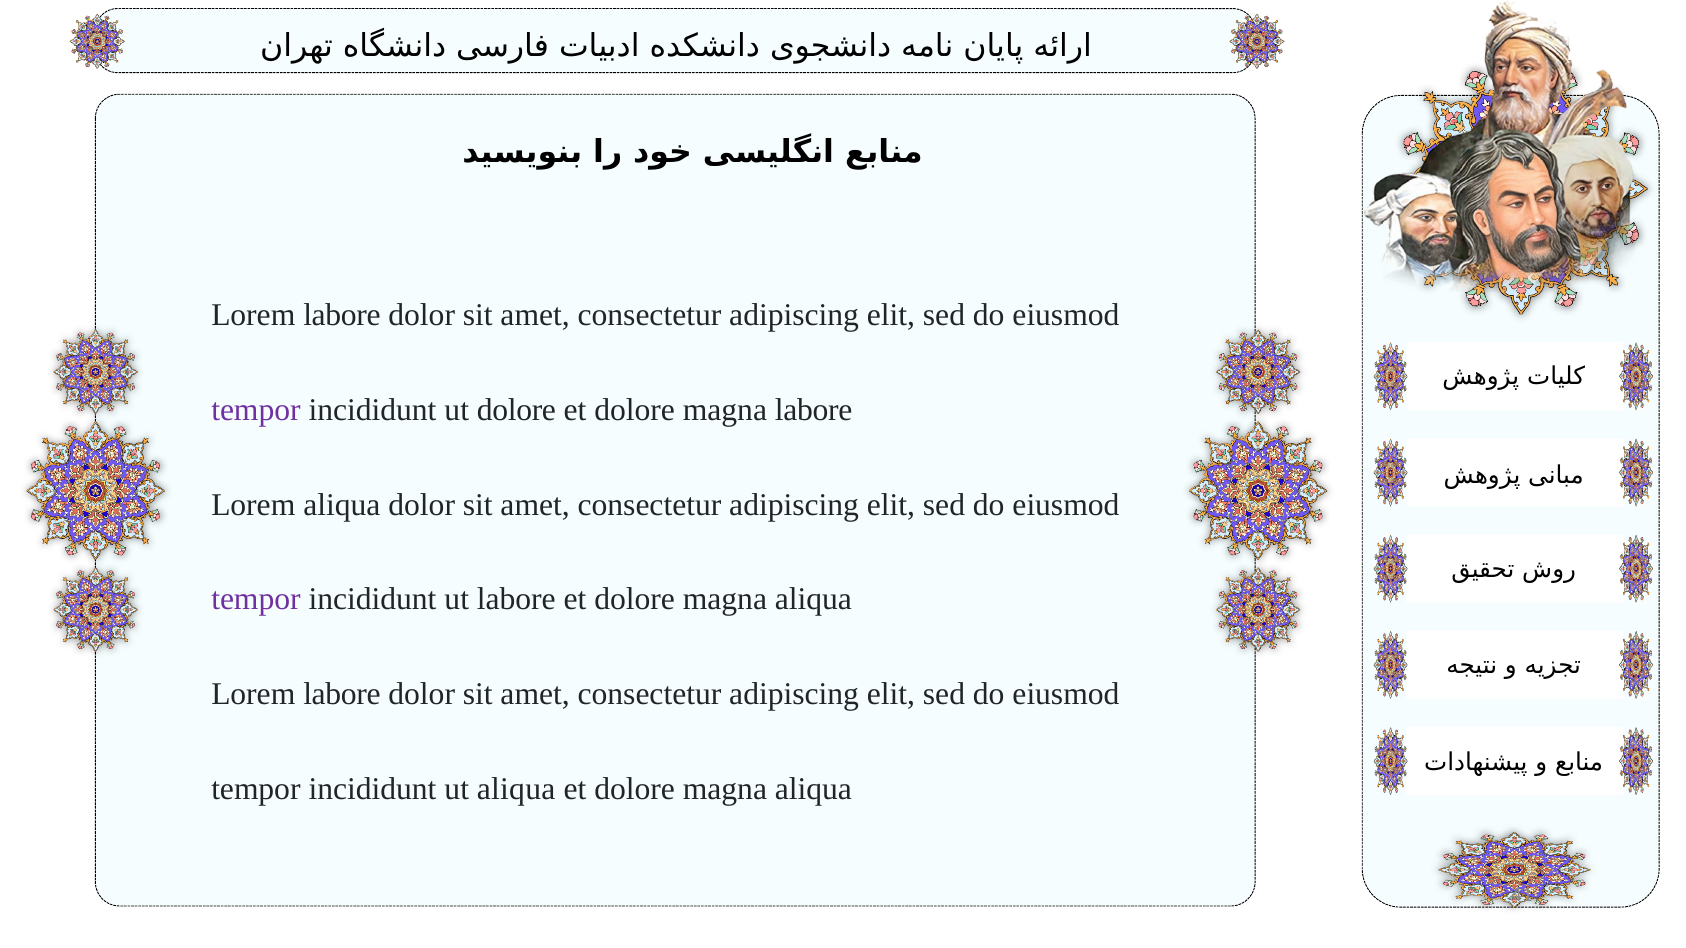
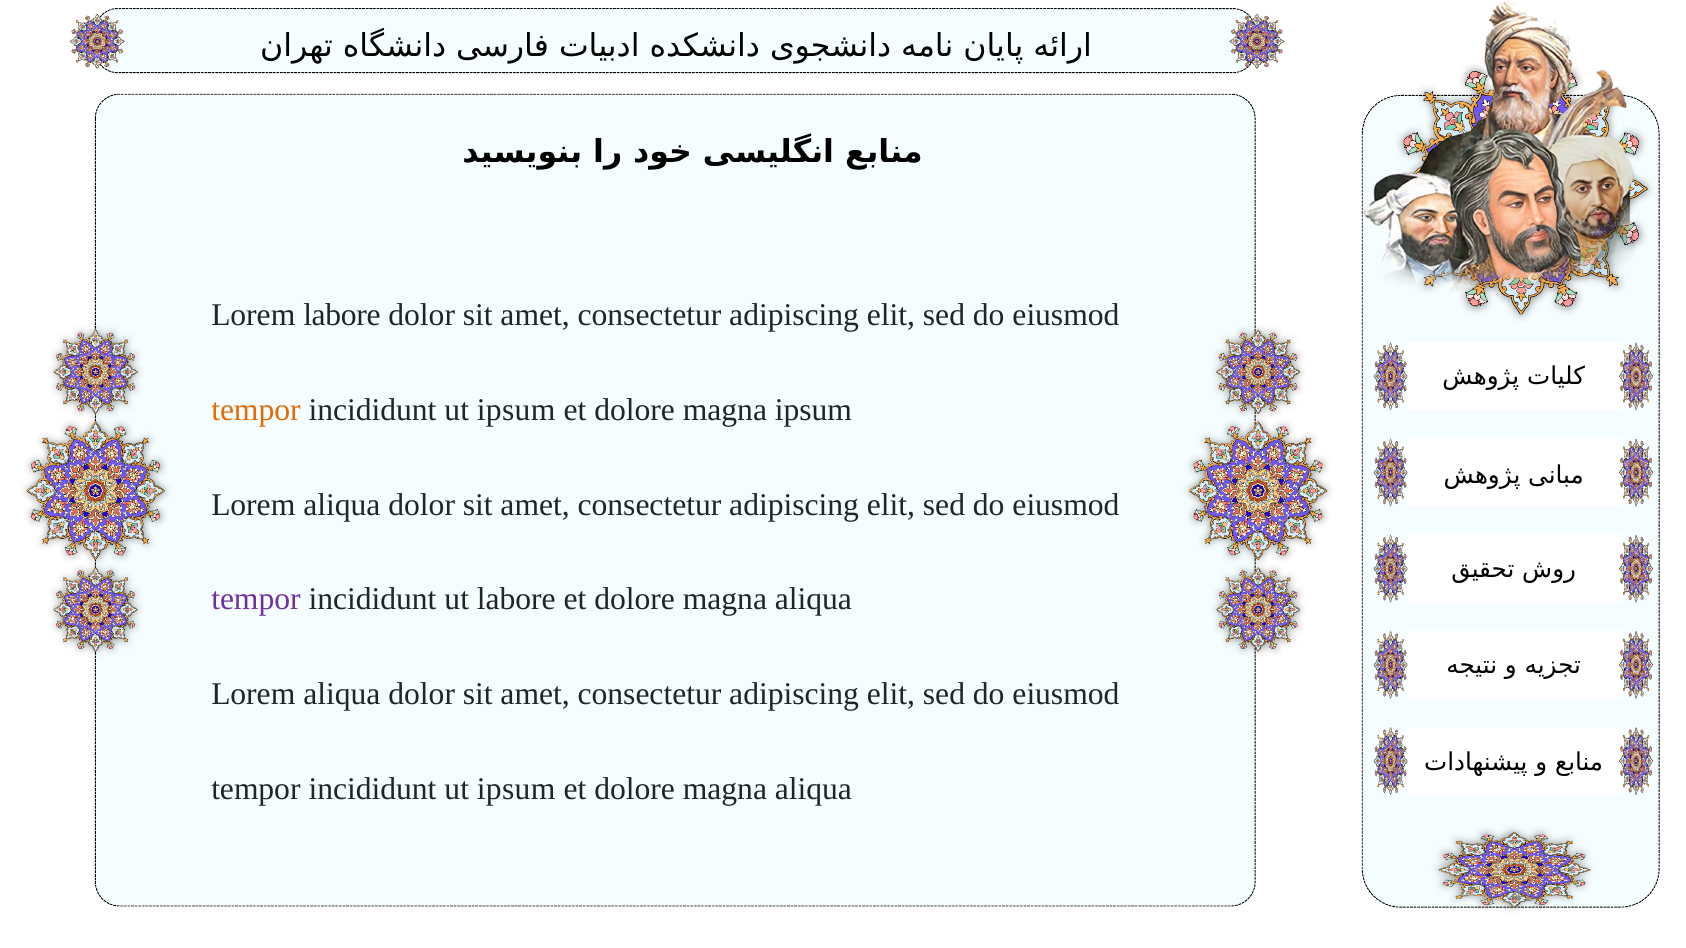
tempor at (256, 410) colour: purple -> orange
dolore at (516, 410): dolore -> ipsum
magna labore: labore -> ipsum
labore at (342, 694): labore -> aliqua
aliqua at (516, 789): aliqua -> ipsum
